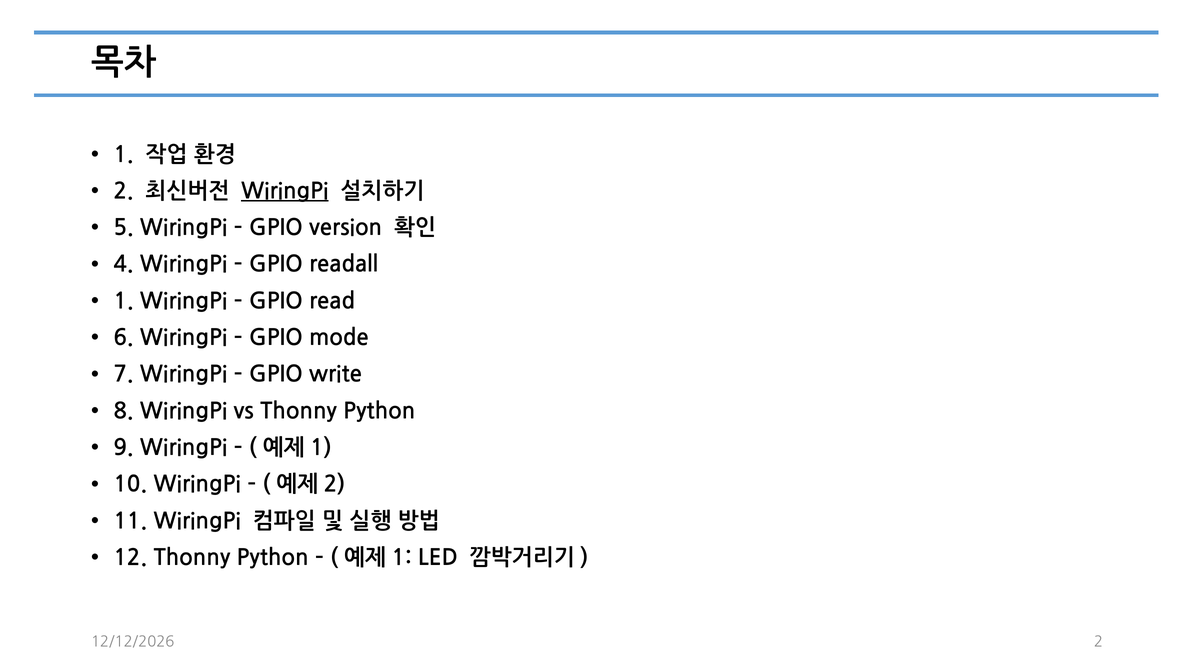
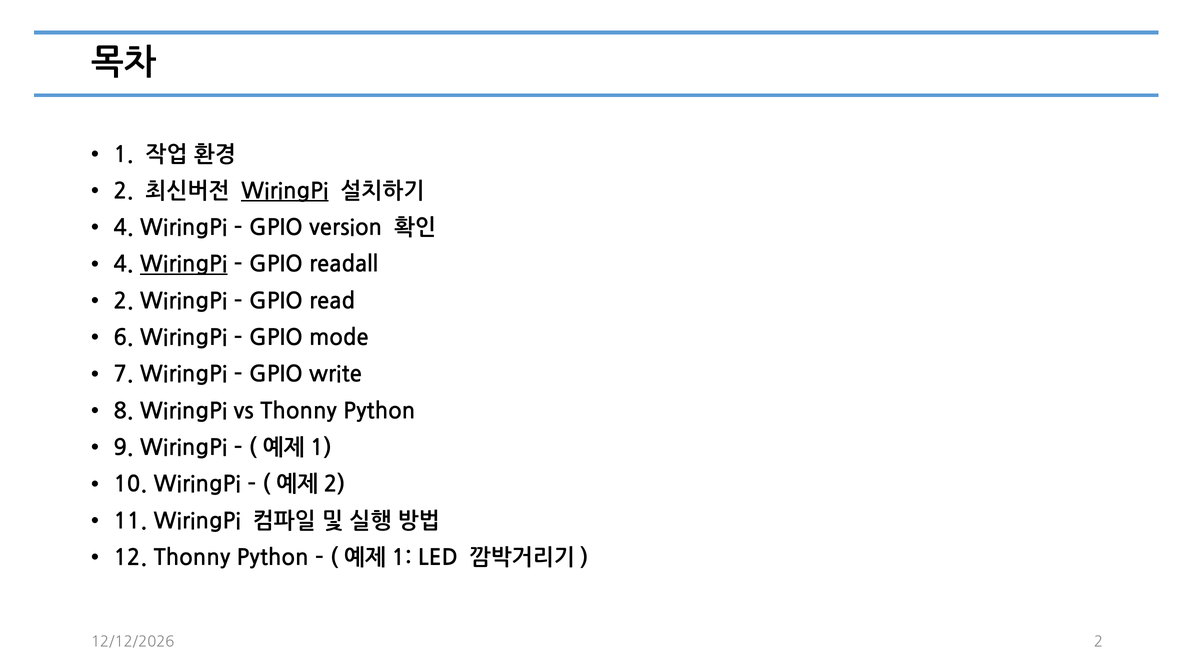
5 at (124, 228): 5 -> 4
WiringPi at (184, 264) underline: none -> present
1 at (124, 301): 1 -> 2
